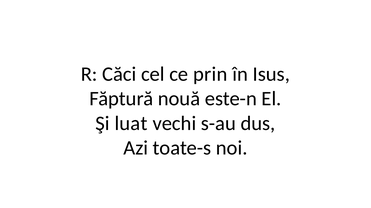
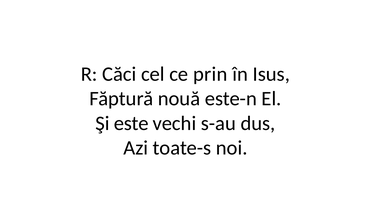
luat: luat -> este
